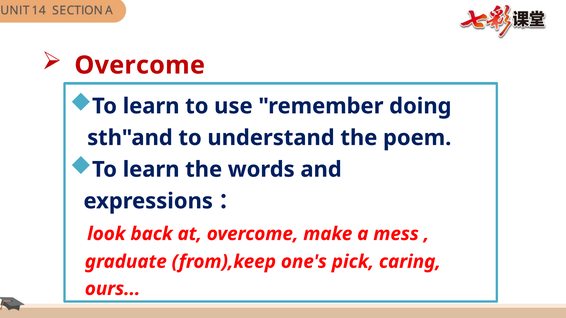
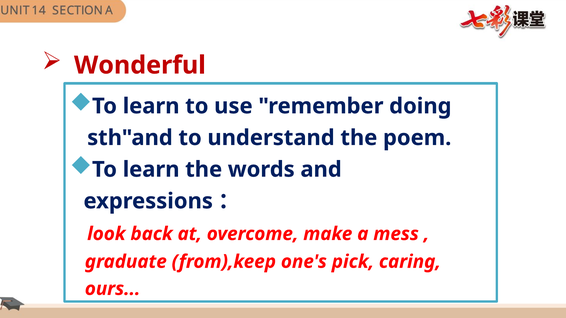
Overcome at (140, 65): Overcome -> Wonderful
